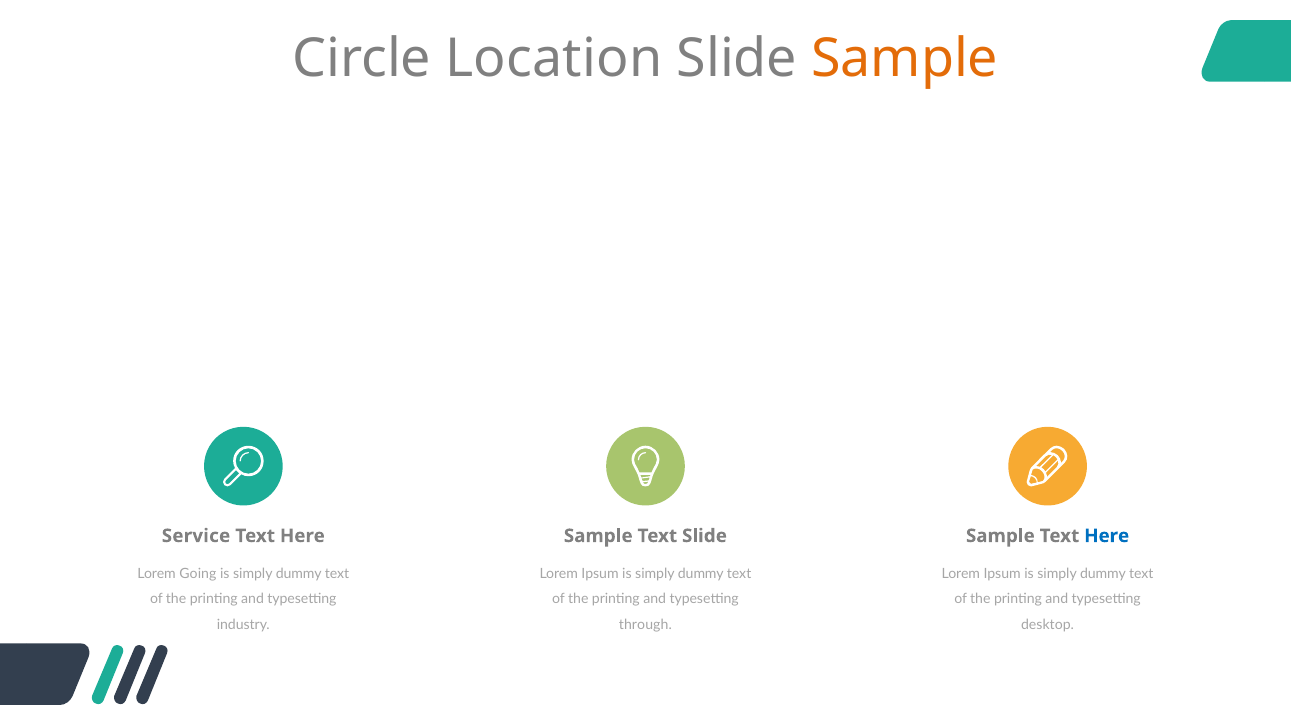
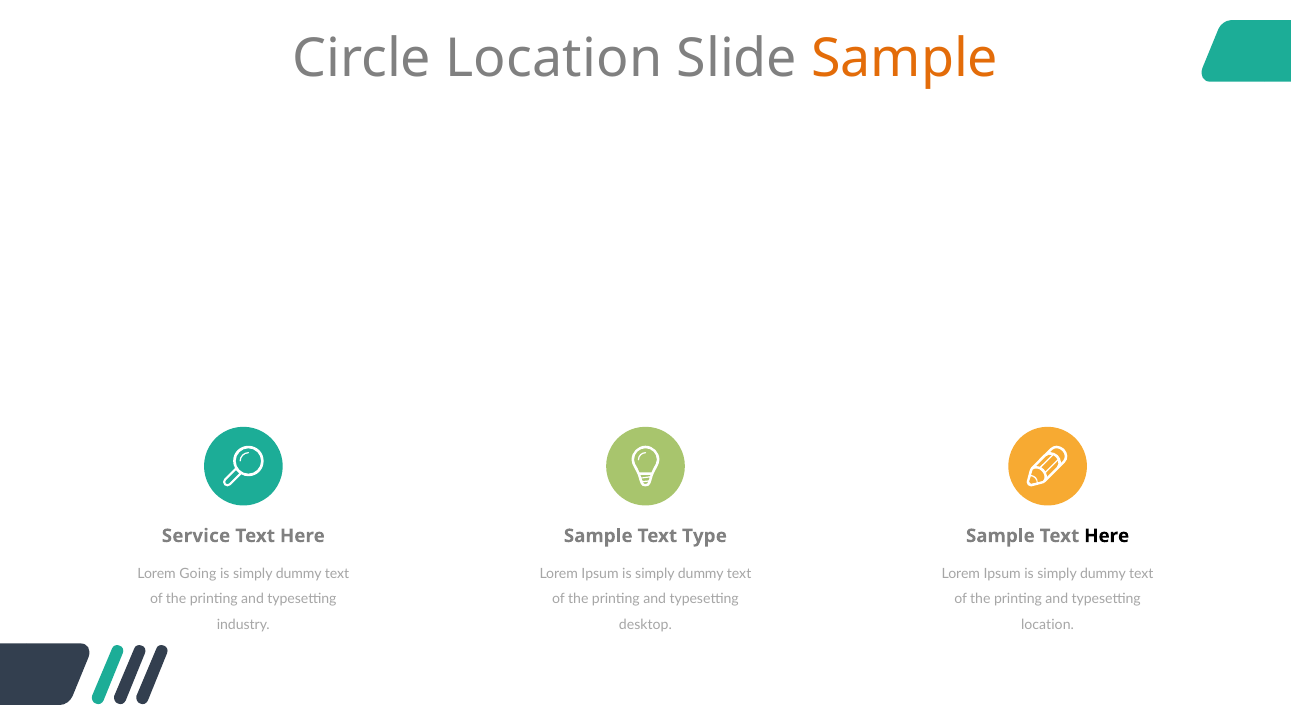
Text Slide: Slide -> Type
Here at (1107, 536) colour: blue -> black
through: through -> desktop
desktop at (1048, 625): desktop -> location
